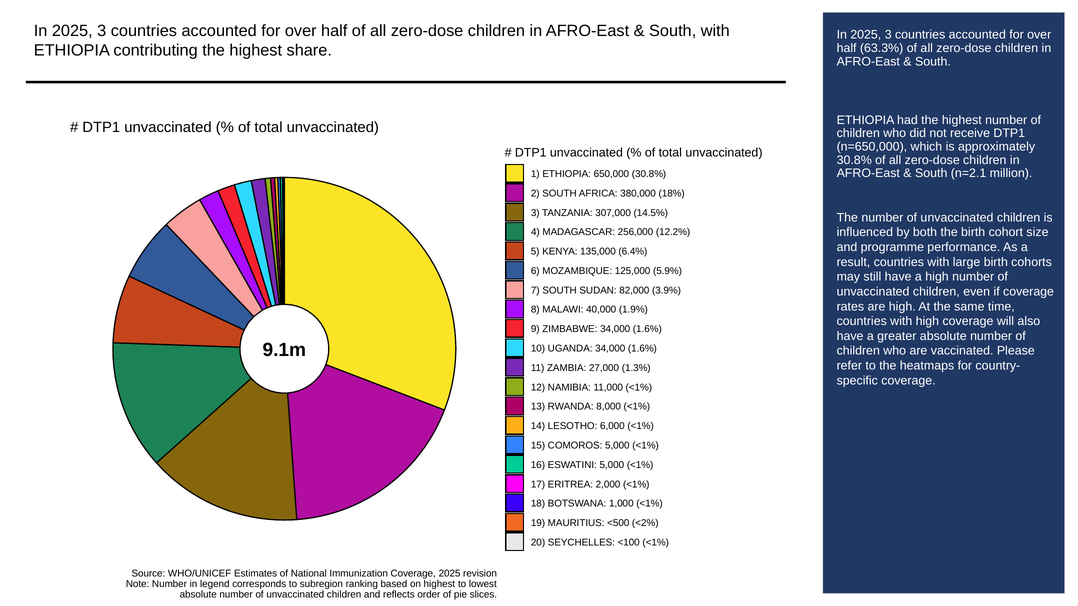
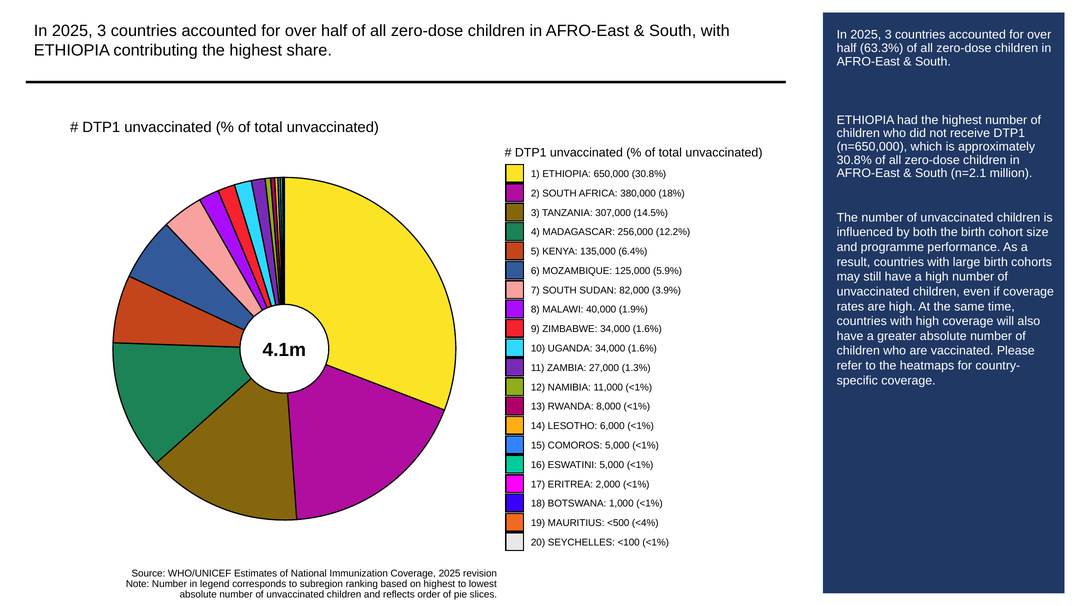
9.1m: 9.1m -> 4.1m
<2%: <2% -> <4%
